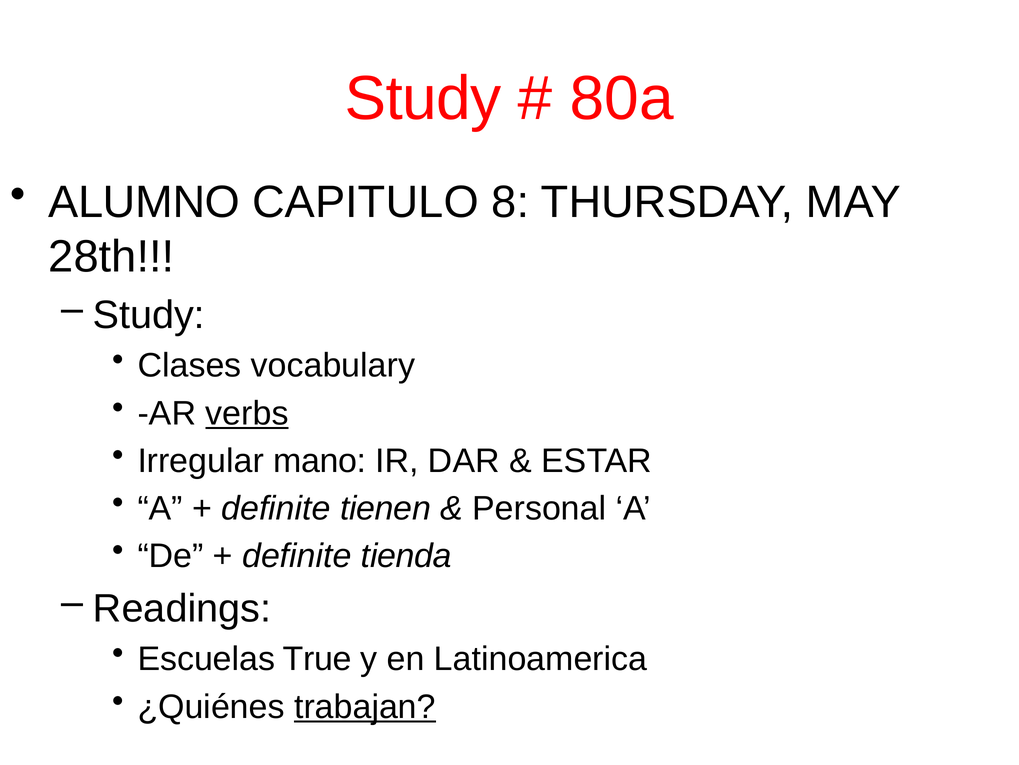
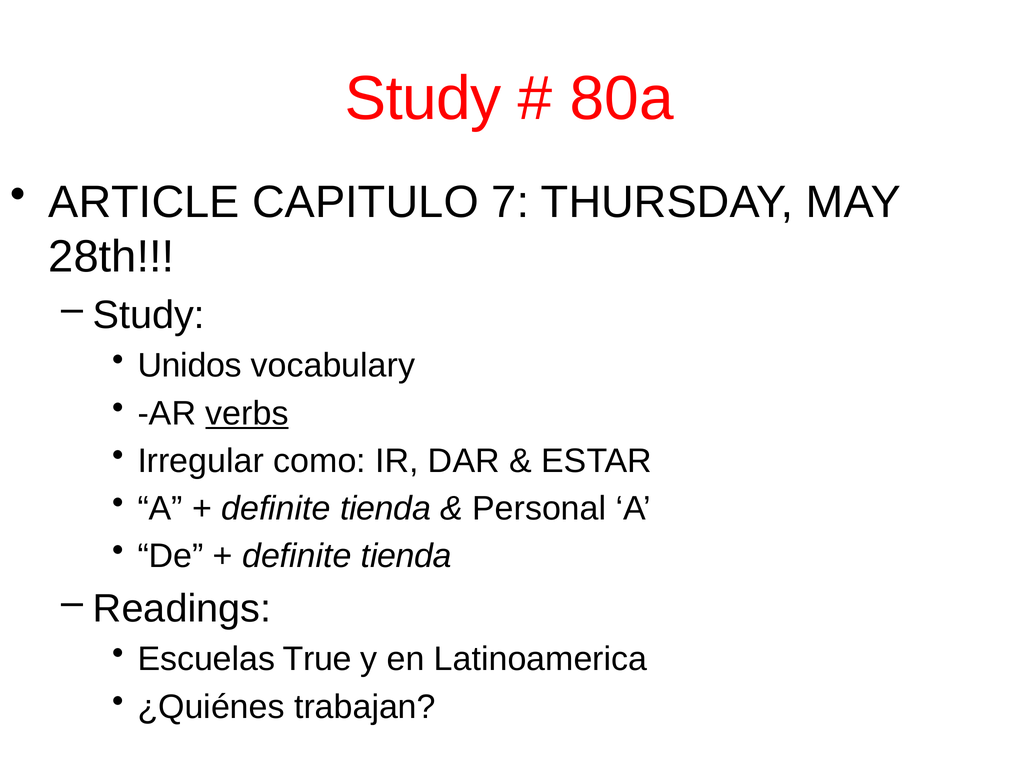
ALUMNO: ALUMNO -> ARTICLE
8: 8 -> 7
Clases: Clases -> Unidos
mano: mano -> como
tienen at (386, 508): tienen -> tienda
trabajan underline: present -> none
